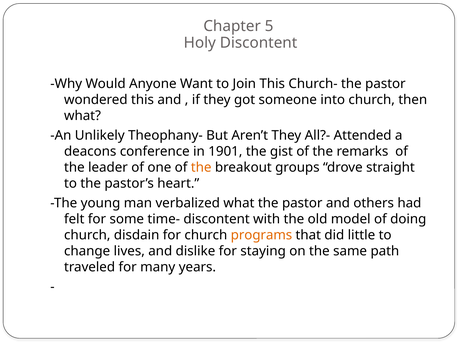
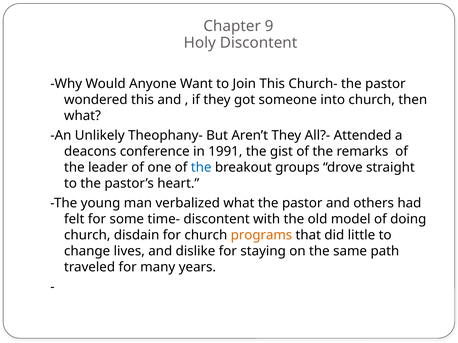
5: 5 -> 9
1901: 1901 -> 1991
the at (201, 168) colour: orange -> blue
